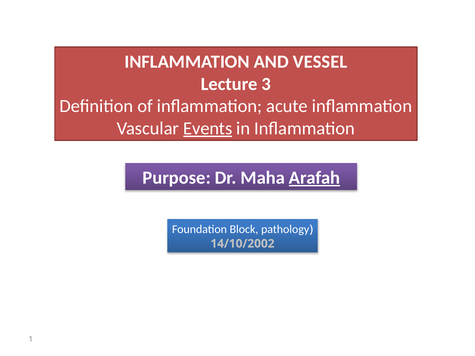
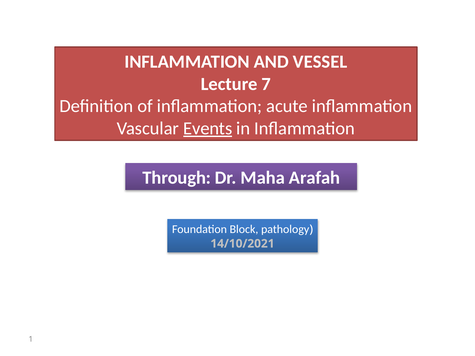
3: 3 -> 7
Purpose: Purpose -> Through
Arafah underline: present -> none
14/10/2002: 14/10/2002 -> 14/10/2021
